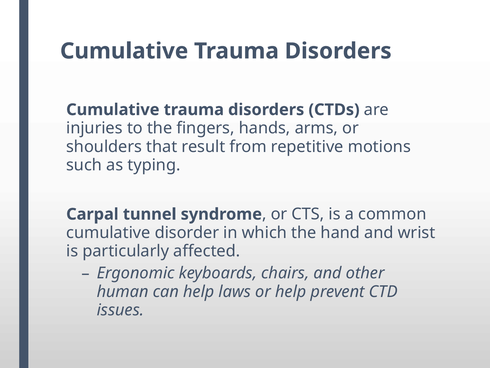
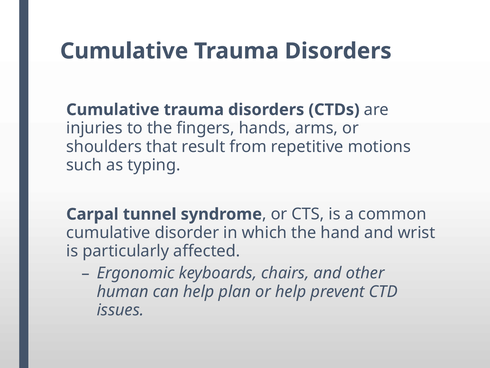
laws: laws -> plan
